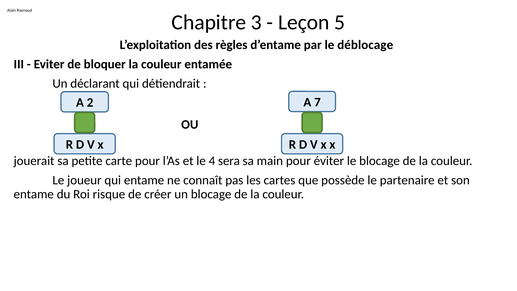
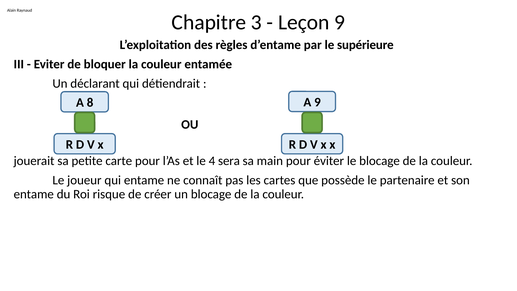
Leçon 5: 5 -> 9
déblocage: déblocage -> supérieure
A 7: 7 -> 9
2: 2 -> 8
